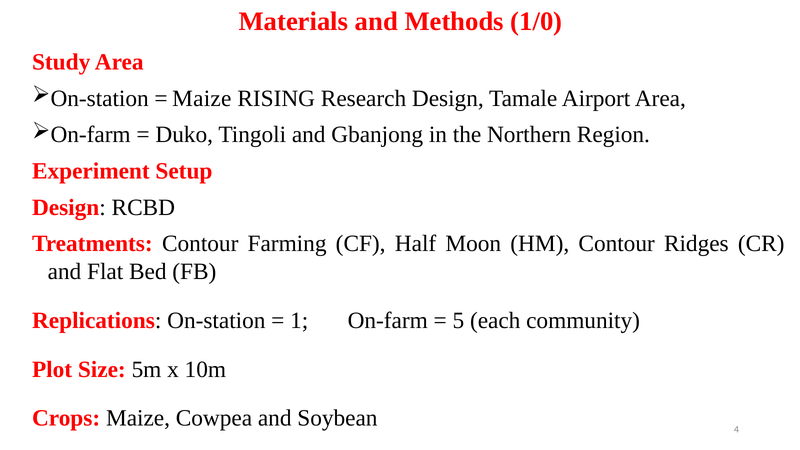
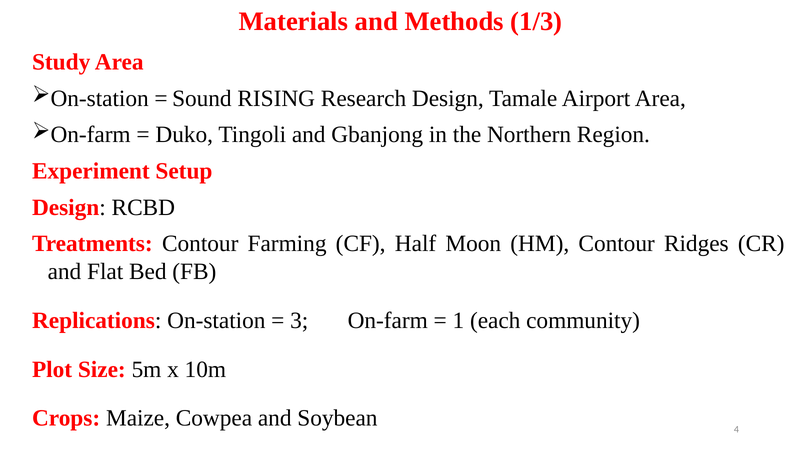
1/0: 1/0 -> 1/3
Maize at (202, 98): Maize -> Sound
1: 1 -> 3
5: 5 -> 1
